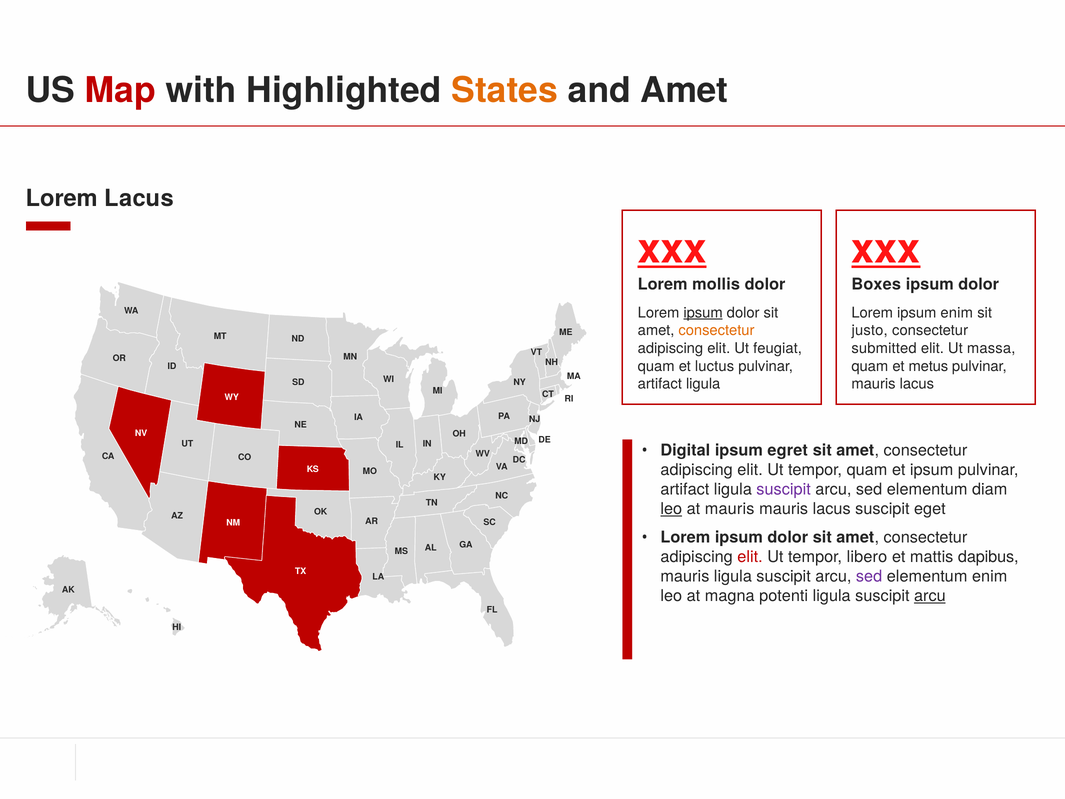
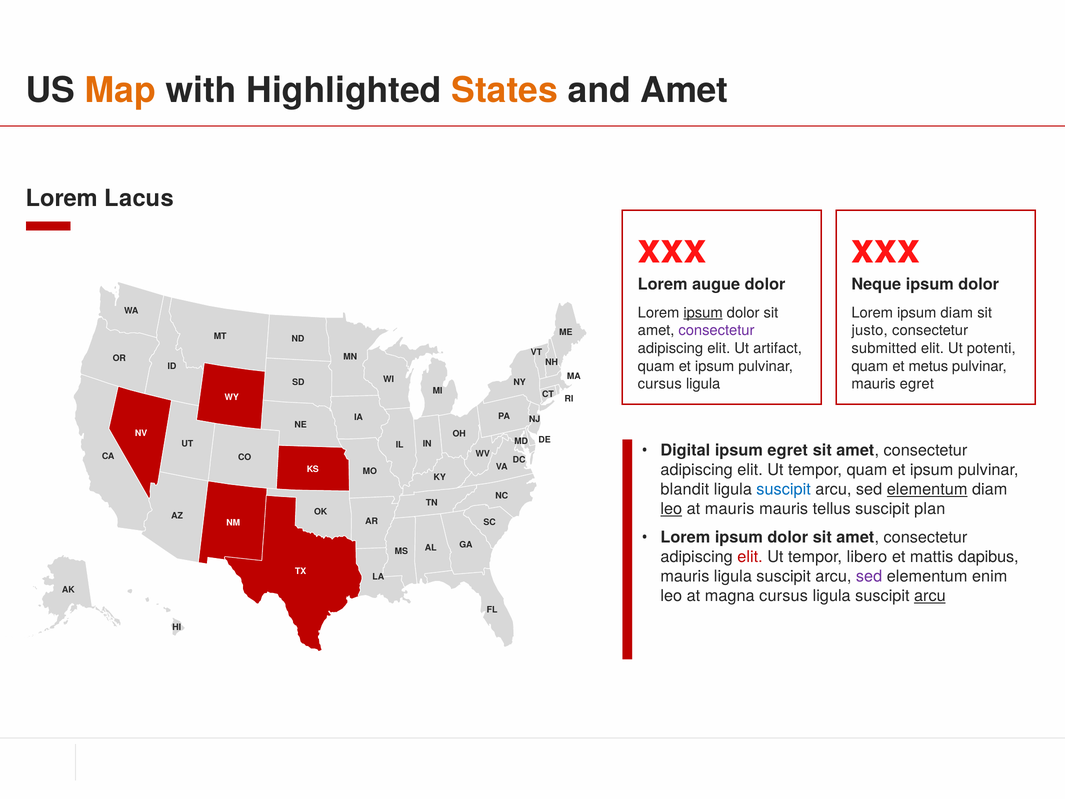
Map colour: red -> orange
xxx at (672, 249) underline: present -> none
xxx at (886, 249) underline: present -> none
mollis: mollis -> augue
Boxes: Boxes -> Neque
ipsum enim: enim -> diam
consectetur at (716, 331) colour: orange -> purple
feugiat: feugiat -> artifact
massa: massa -> potenti
luctus at (715, 366): luctus -> ipsum
artifact at (660, 384): artifact -> cursus
lacus at (917, 384): lacus -> egret
artifact at (685, 489): artifact -> blandit
suscipit at (784, 489) colour: purple -> blue
elementum at (927, 489) underline: none -> present
lacus at (832, 509): lacus -> tellus
eget: eget -> plan
magna potenti: potenti -> cursus
